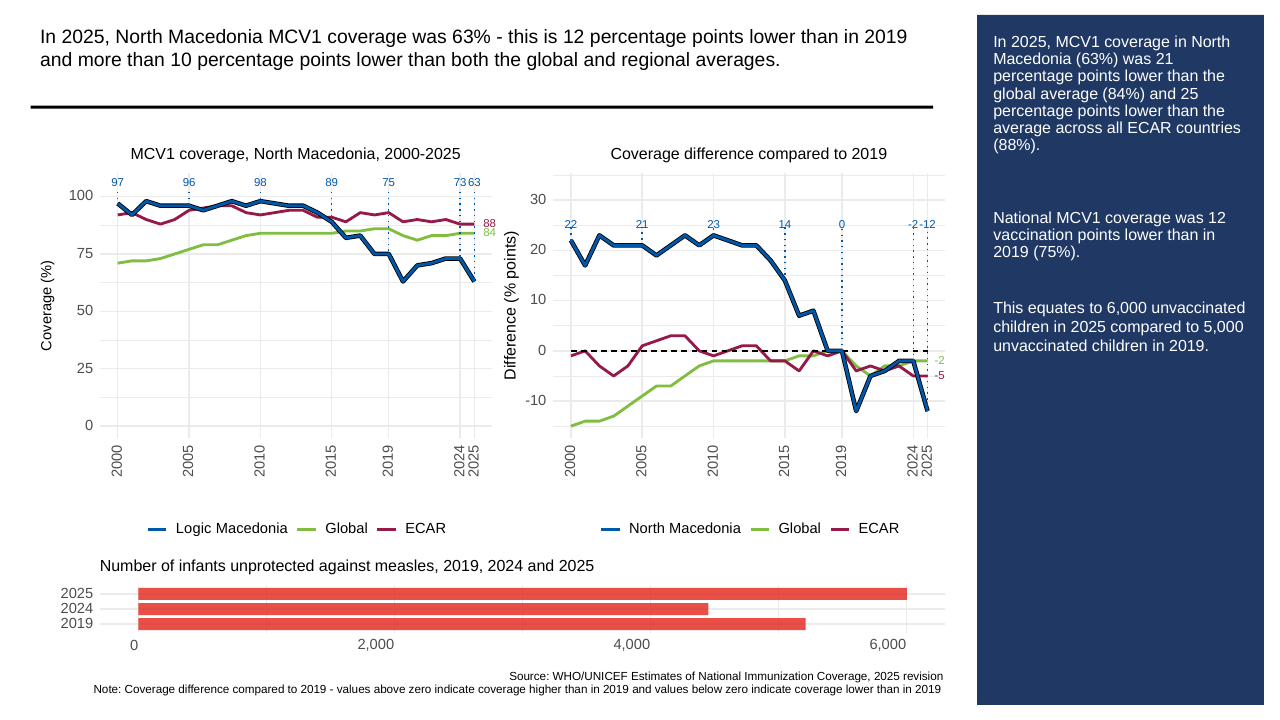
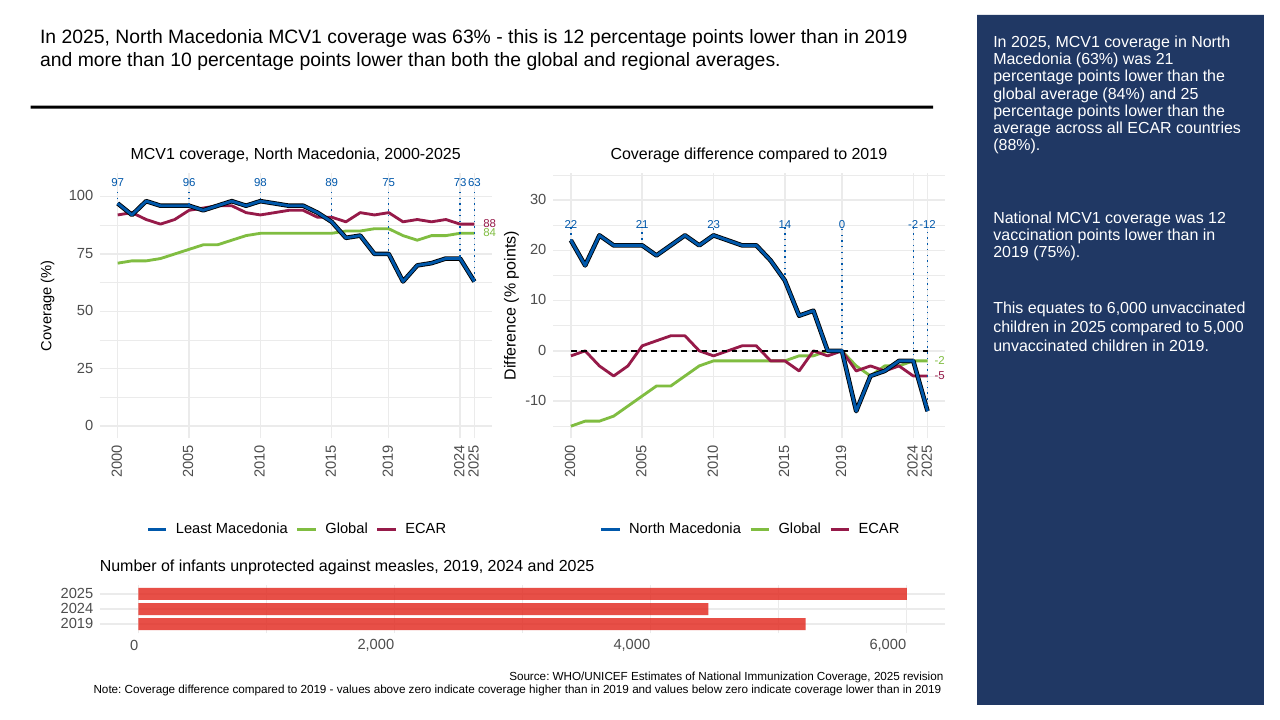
Logic: Logic -> Least
